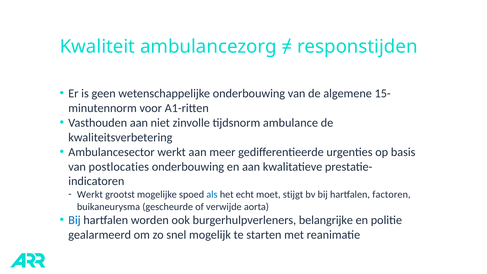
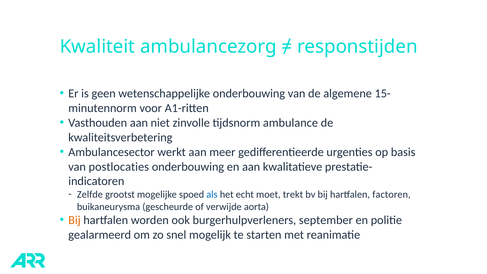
Werkt at (90, 195): Werkt -> Zelfde
stijgt: stijgt -> trekt
Bij at (74, 220) colour: blue -> orange
belangrijke: belangrijke -> september
